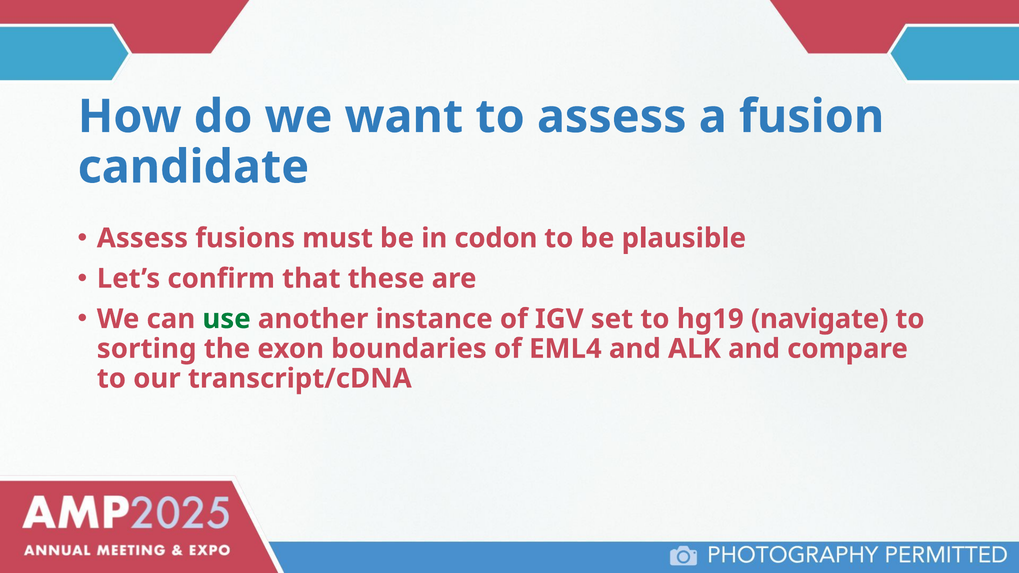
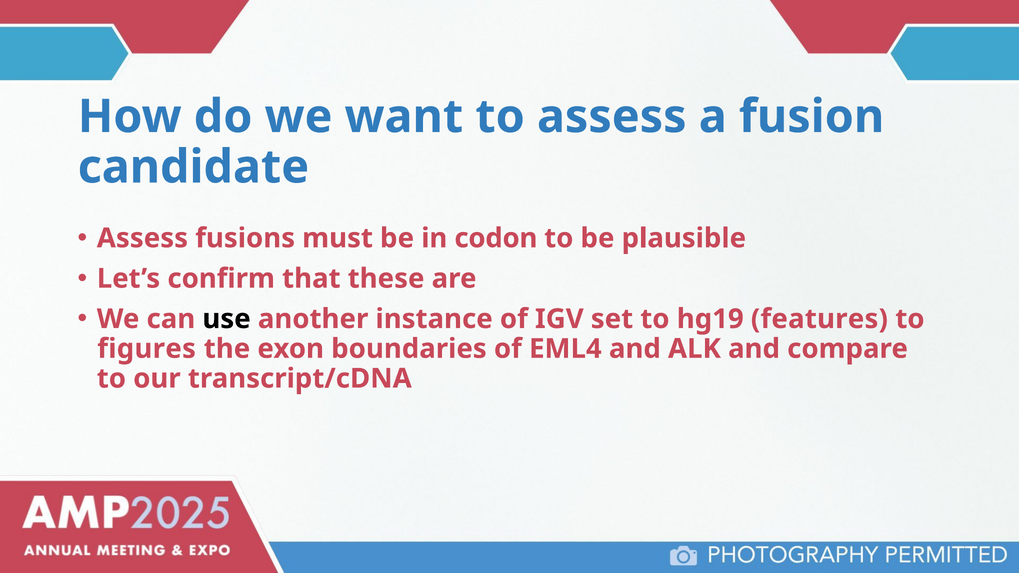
use colour: green -> black
navigate: navigate -> features
sorting: sorting -> figures
